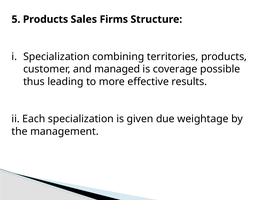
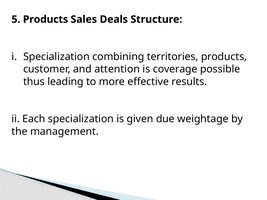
Firms: Firms -> Deals
managed: managed -> attention
